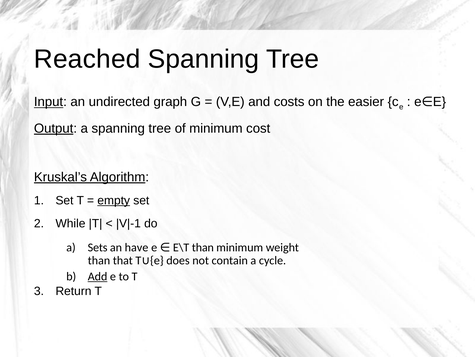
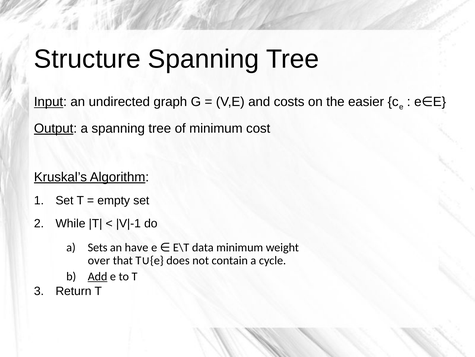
Reached: Reached -> Structure
empty underline: present -> none
E\T than: than -> data
than at (99, 260): than -> over
